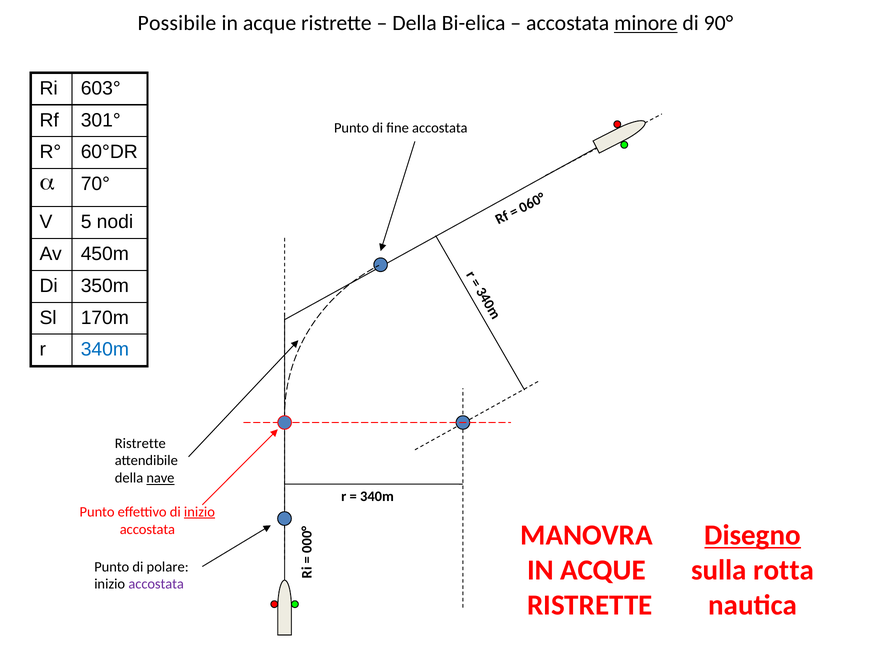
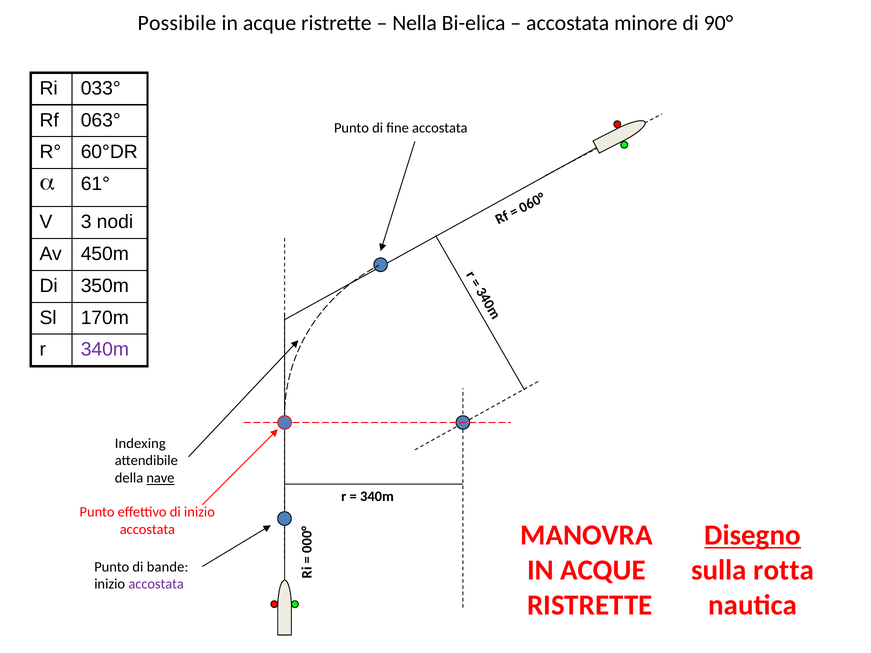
Della at (415, 23): Della -> Nella
minore underline: present -> none
603°: 603° -> 033°
301°: 301° -> 063°
70°: 70° -> 61°
V 5: 5 -> 3
340m at (105, 350) colour: blue -> purple
Ristrette at (140, 443): Ristrette -> Indexing
inizio at (199, 512) underline: present -> none
polare: polare -> bande
